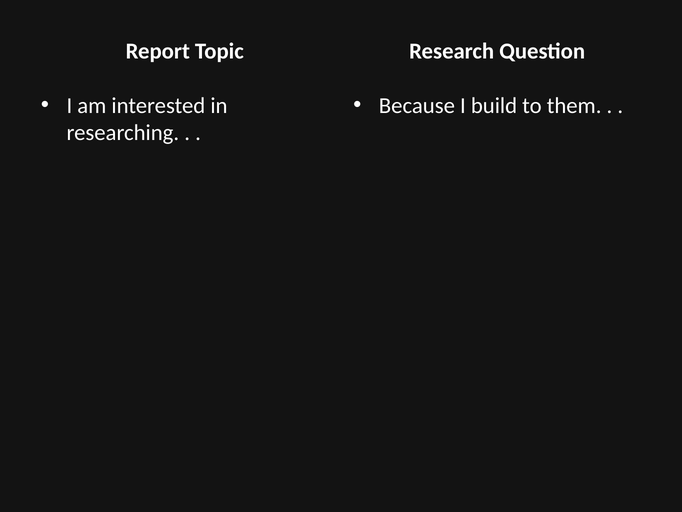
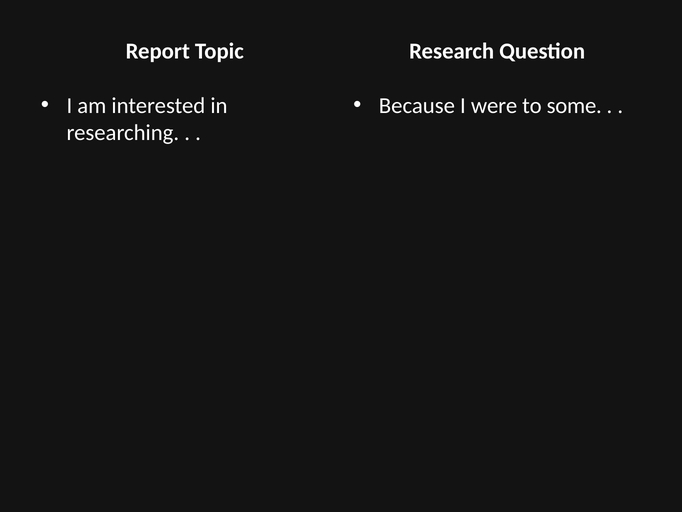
build: build -> were
them: them -> some
